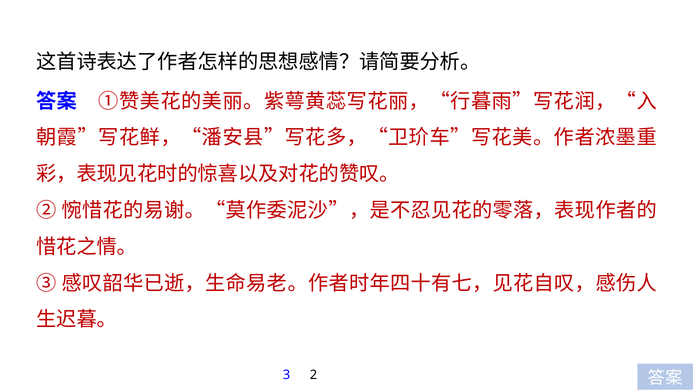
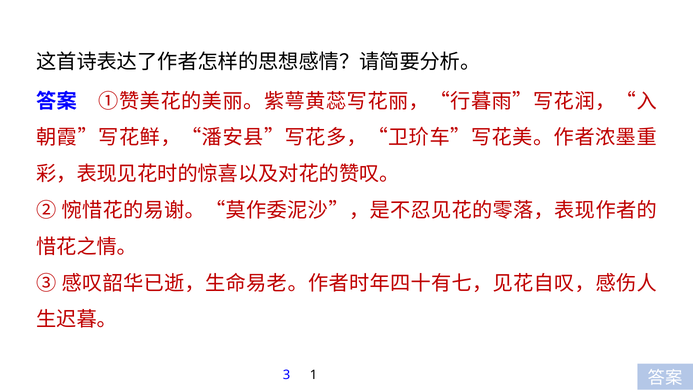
2: 2 -> 1
